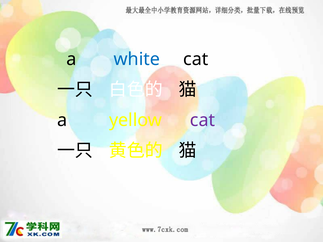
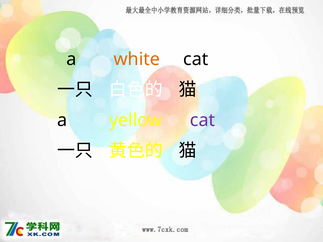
white colour: blue -> orange
